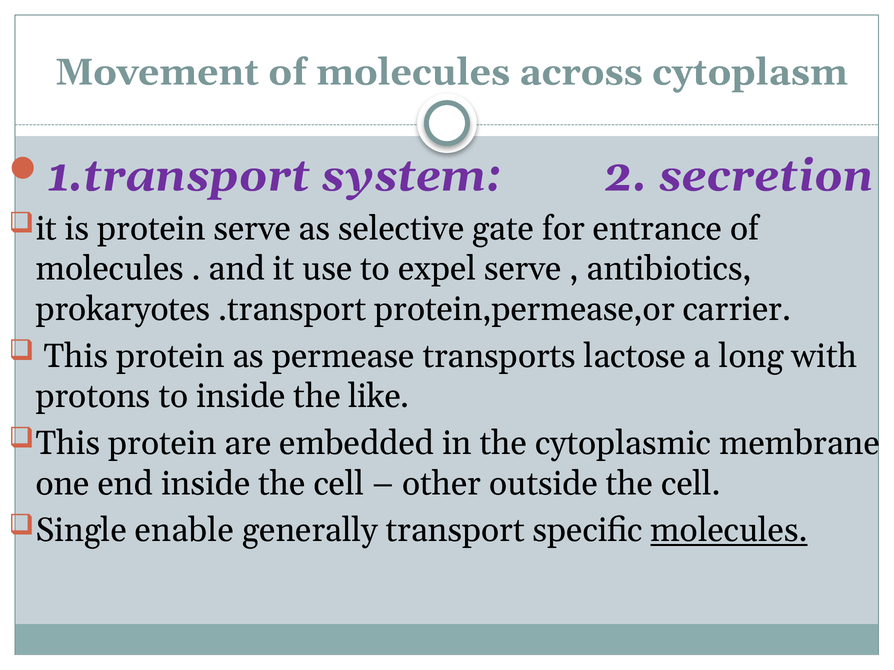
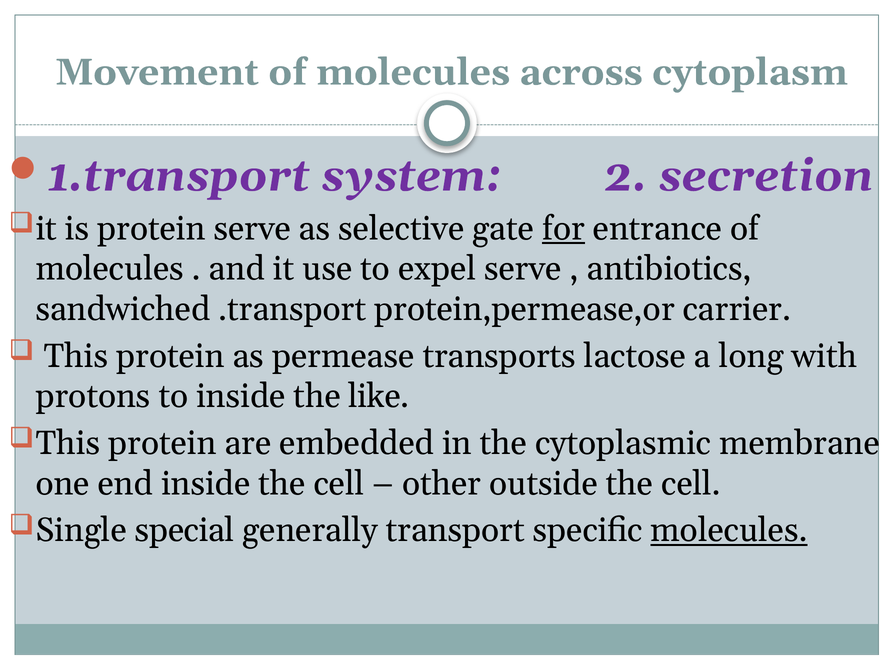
for underline: none -> present
prokaryotes: prokaryotes -> sandwiched
enable: enable -> special
